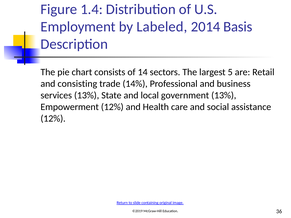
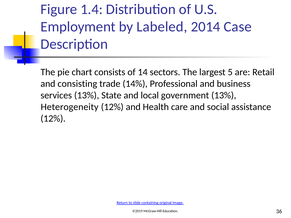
Basis: Basis -> Case
Empowerment: Empowerment -> Heterogeneity
